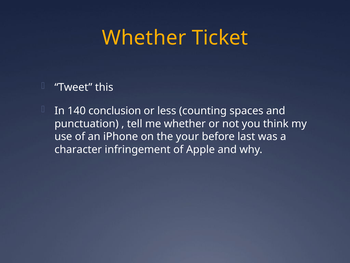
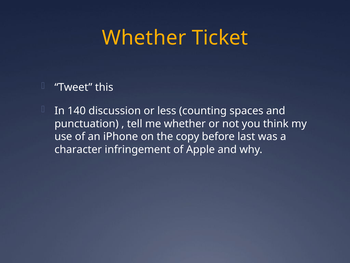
conclusion: conclusion -> discussion
your: your -> copy
